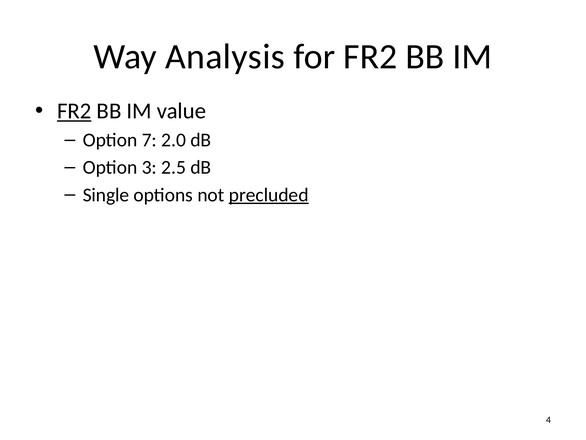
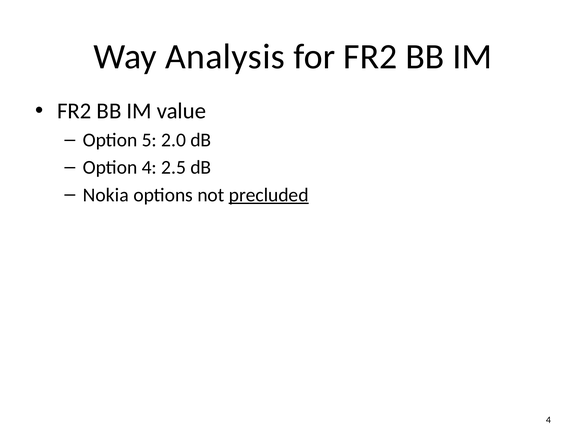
FR2 at (74, 111) underline: present -> none
7: 7 -> 5
Option 3: 3 -> 4
Single: Single -> Nokia
